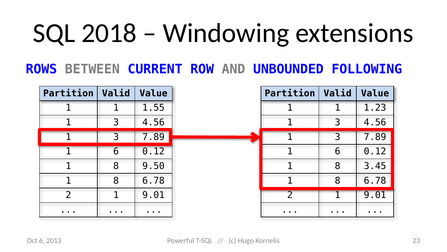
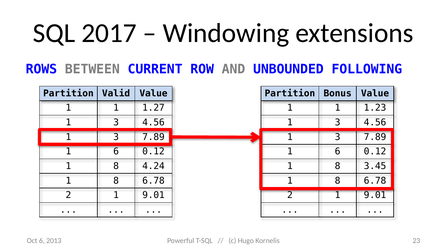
2018: 2018 -> 2017
Valid at (338, 93): Valid -> Bonus
1.55: 1.55 -> 1.27
9.50: 9.50 -> 4.24
